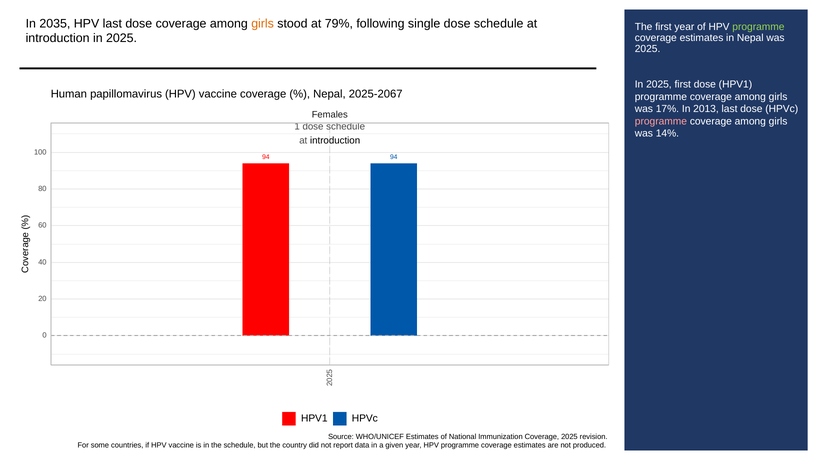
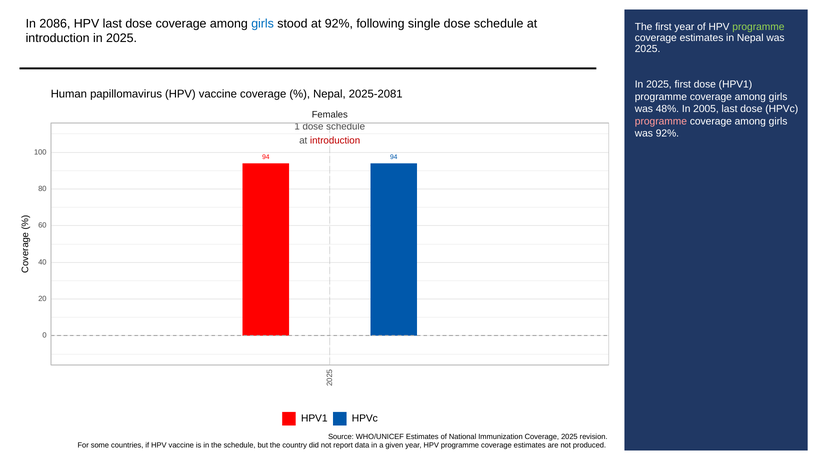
2035: 2035 -> 2086
girls at (263, 24) colour: orange -> blue
at 79%: 79% -> 92%
2025-2067: 2025-2067 -> 2025-2081
17%: 17% -> 48%
2013: 2013 -> 2005
was 14%: 14% -> 92%
introduction at (335, 141) colour: black -> red
